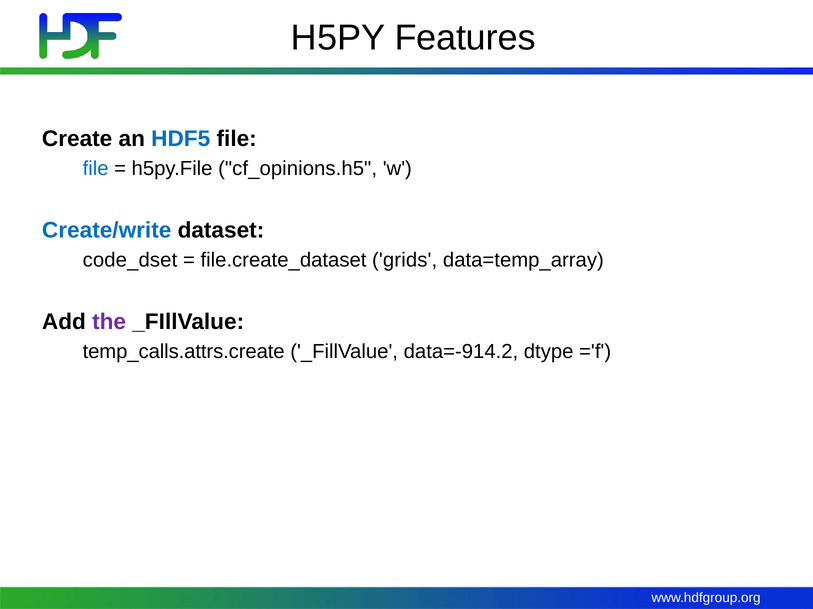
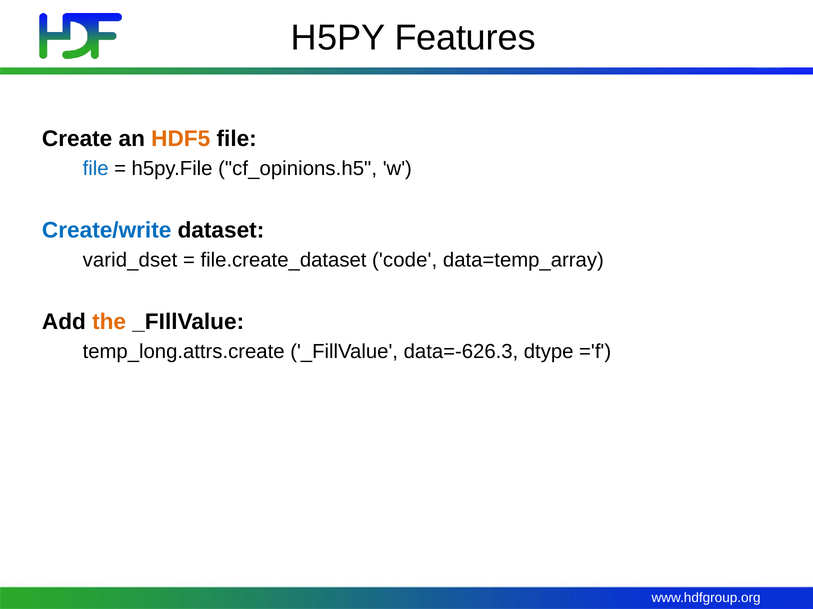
HDF5 colour: blue -> orange
code_dset: code_dset -> varid_dset
grids: grids -> code
the colour: purple -> orange
temp_calls.attrs.create: temp_calls.attrs.create -> temp_long.attrs.create
data=-914.2: data=-914.2 -> data=-626.3
